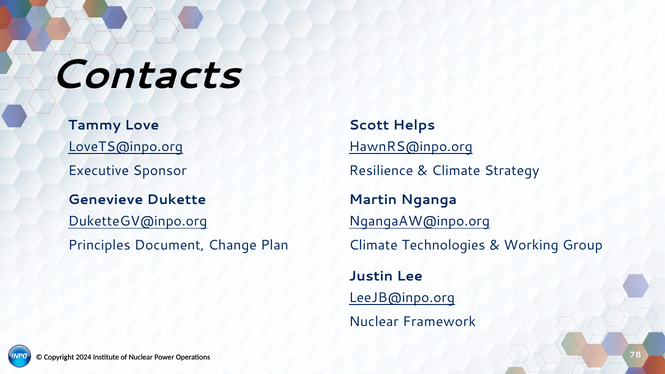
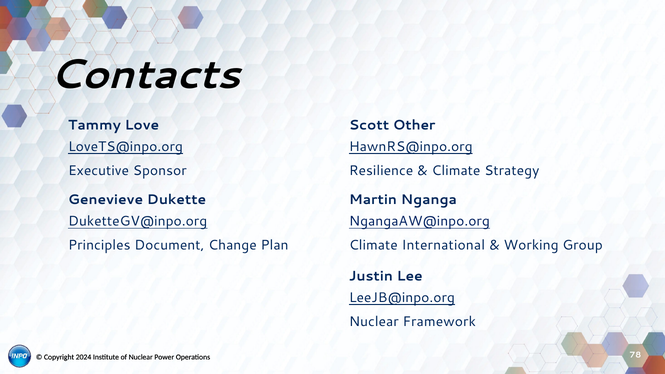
Helps: Helps -> Other
Technologies: Technologies -> International
